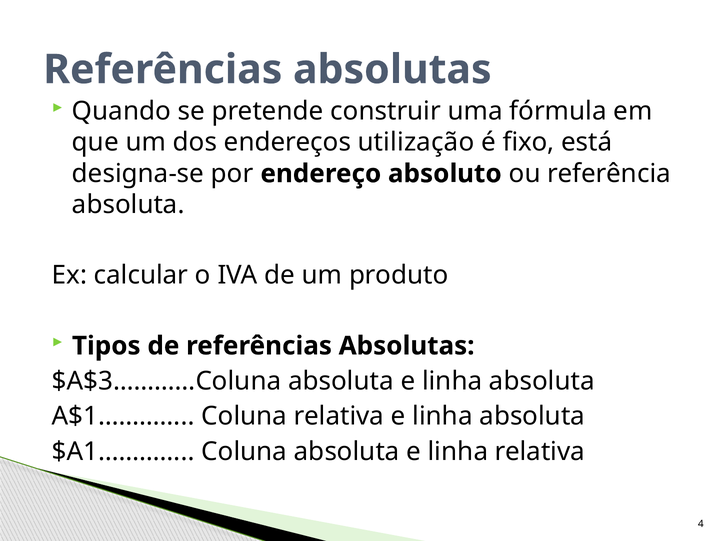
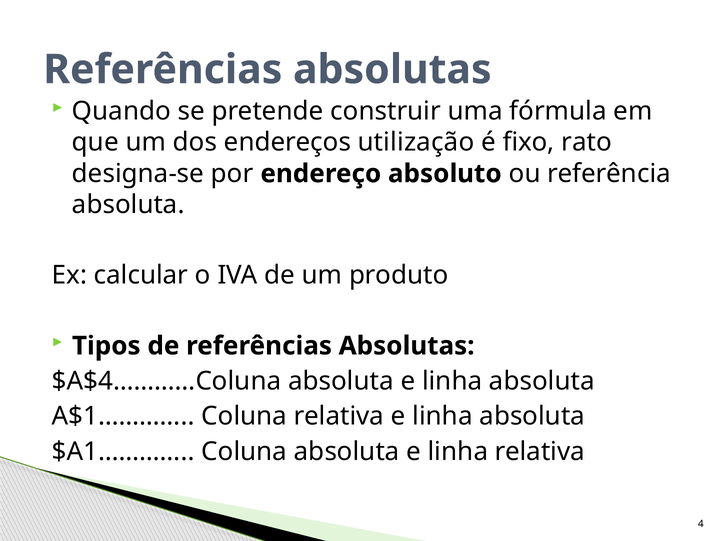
está: está -> rato
$A$3…………Coluna: $A$3…………Coluna -> $A$4…………Coluna
